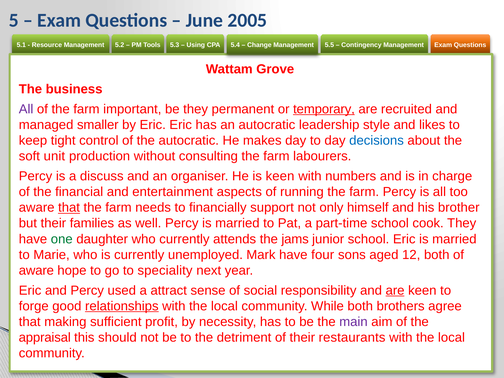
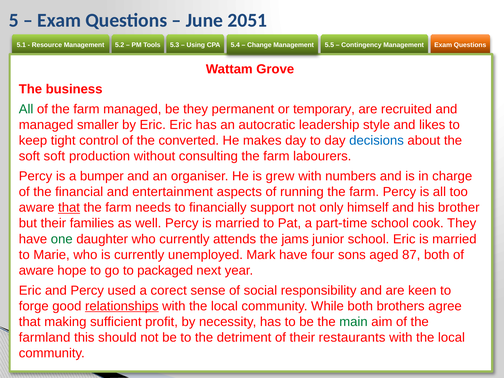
2005: 2005 -> 2051
All at (26, 109) colour: purple -> green
farm important: important -> managed
temporary underline: present -> none
the autocratic: autocratic -> converted
soft unit: unit -> soft
discuss: discuss -> bumper
is keen: keen -> grew
12: 12 -> 87
speciality: speciality -> packaged
attract: attract -> corect
are at (395, 290) underline: present -> none
main colour: purple -> green
appraisal: appraisal -> farmland
